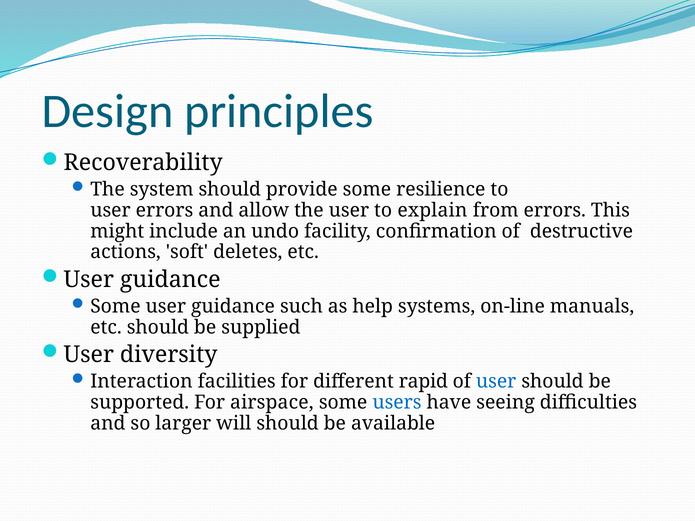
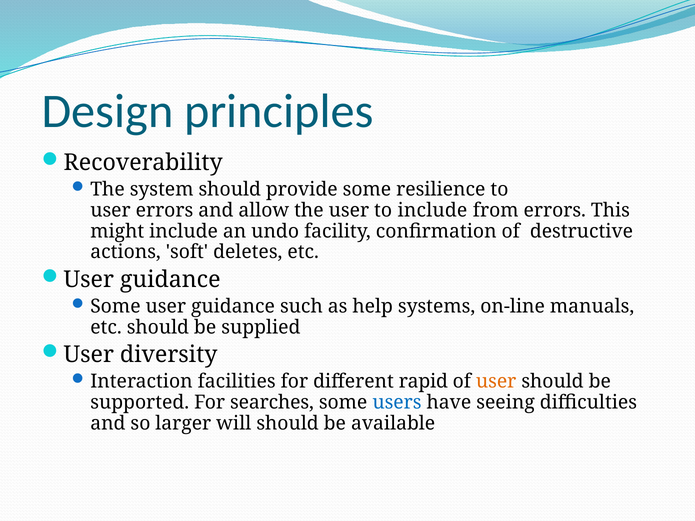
to explain: explain -> include
user at (496, 382) colour: blue -> orange
airspace: airspace -> searches
